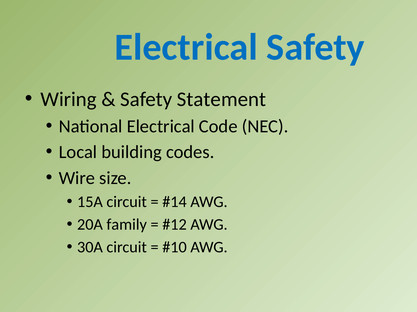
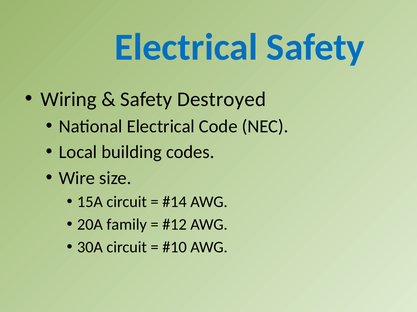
Statement: Statement -> Destroyed
